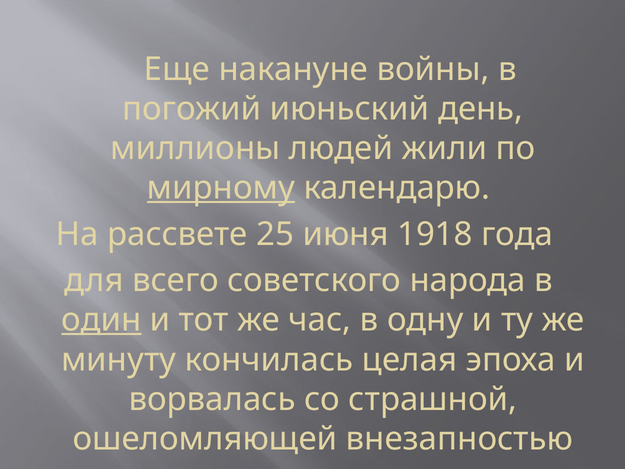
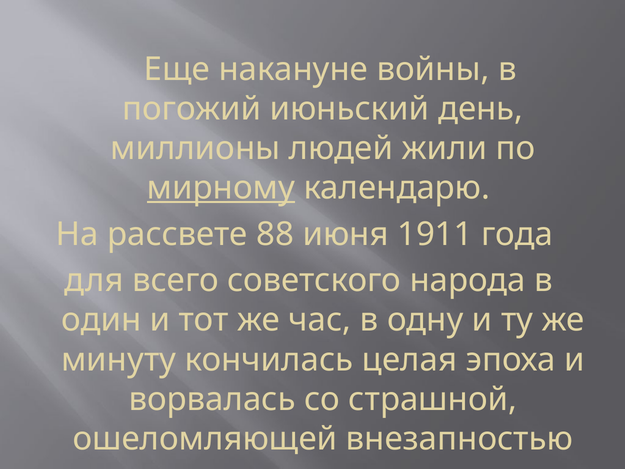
25: 25 -> 88
1918: 1918 -> 1911
один underline: present -> none
